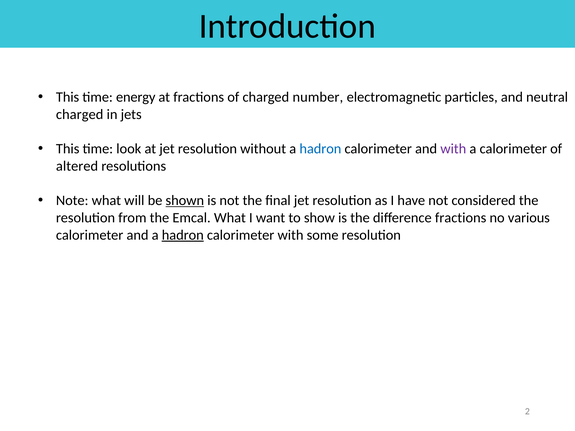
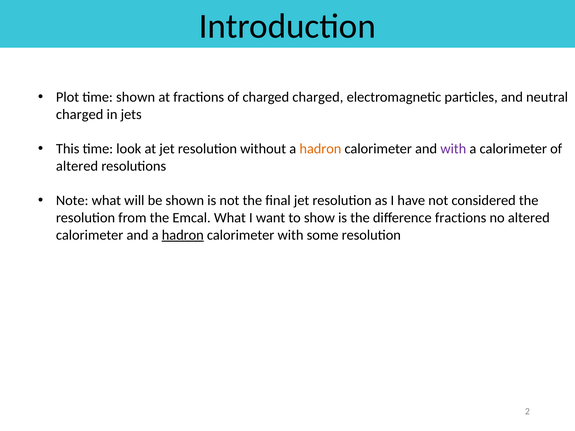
This at (68, 97): This -> Plot
time energy: energy -> shown
charged number: number -> charged
hadron at (320, 149) colour: blue -> orange
shown at (185, 201) underline: present -> none
no various: various -> altered
